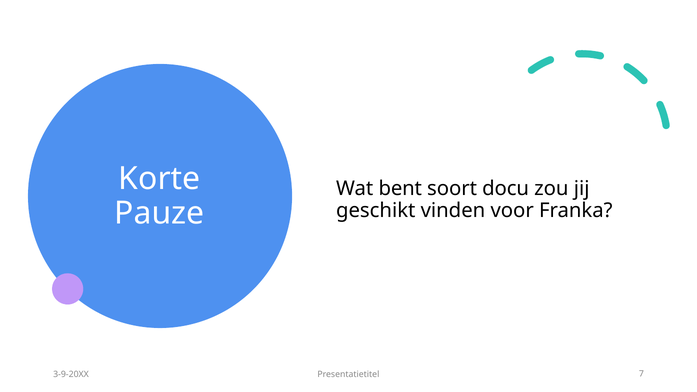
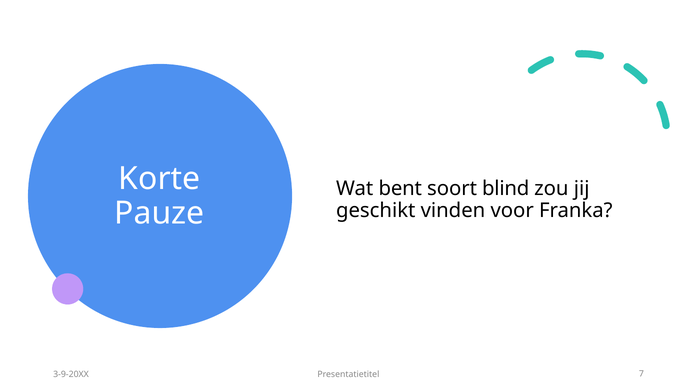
docu: docu -> blind
